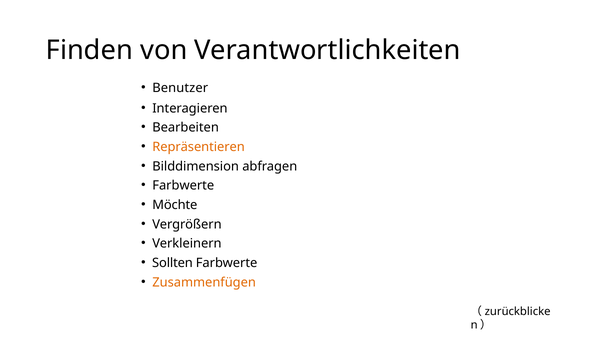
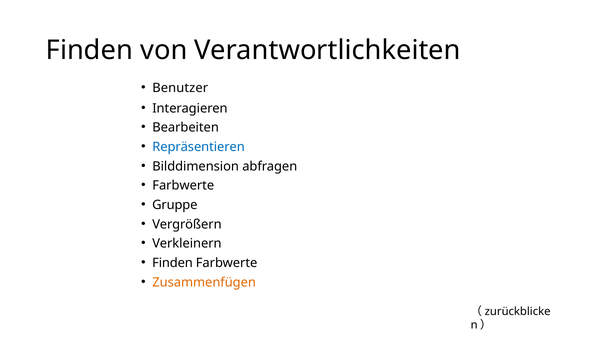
Repräsentieren colour: orange -> blue
Möchte: Möchte -> Gruppe
Sollten at (172, 264): Sollten -> Finden
